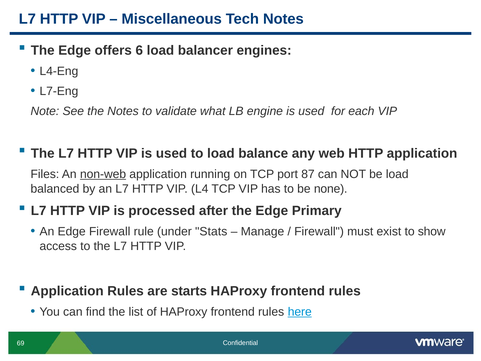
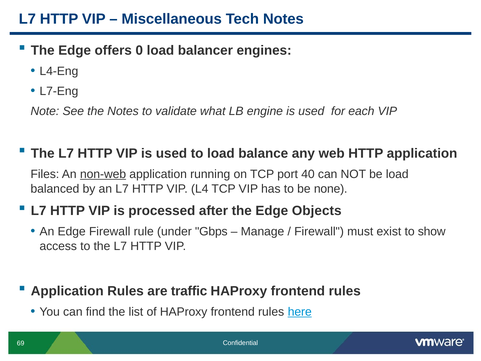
6: 6 -> 0
87: 87 -> 40
Primary: Primary -> Objects
Stats: Stats -> Gbps
starts: starts -> traffic
